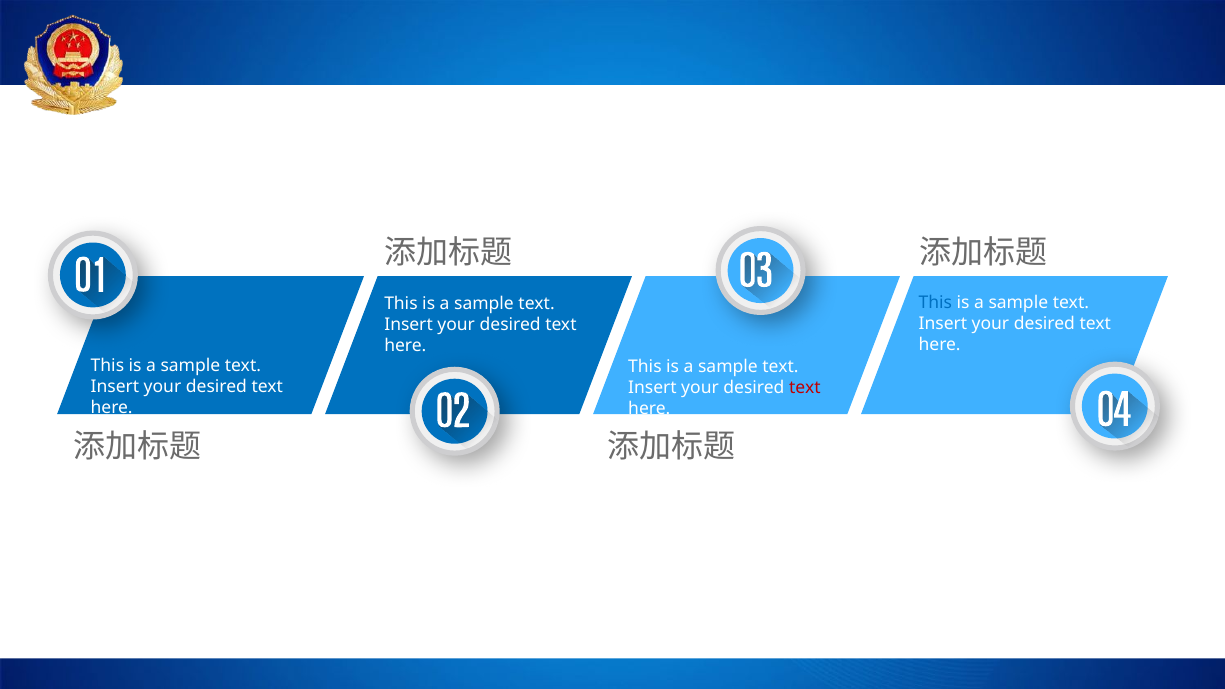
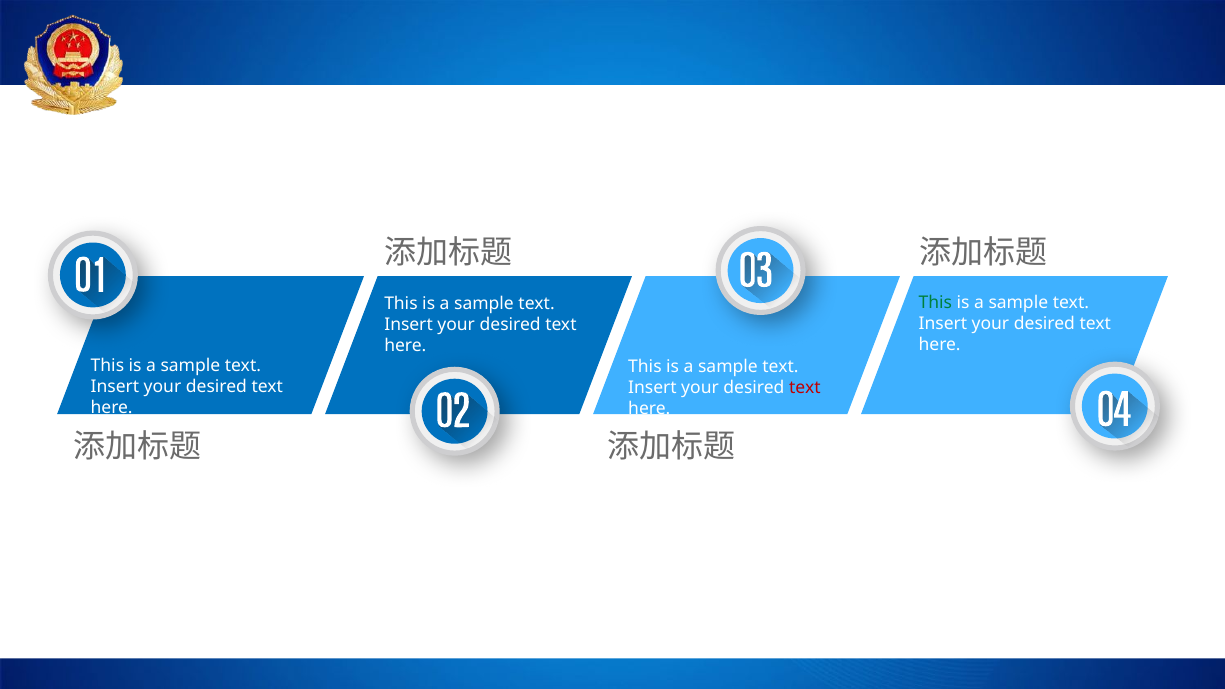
This at (935, 303) colour: blue -> green
